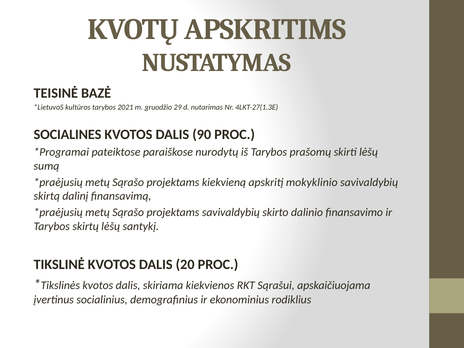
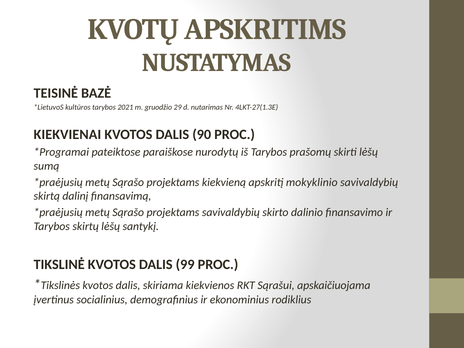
SOCIALINES: SOCIALINES -> KIEKVIENAI
20: 20 -> 99
